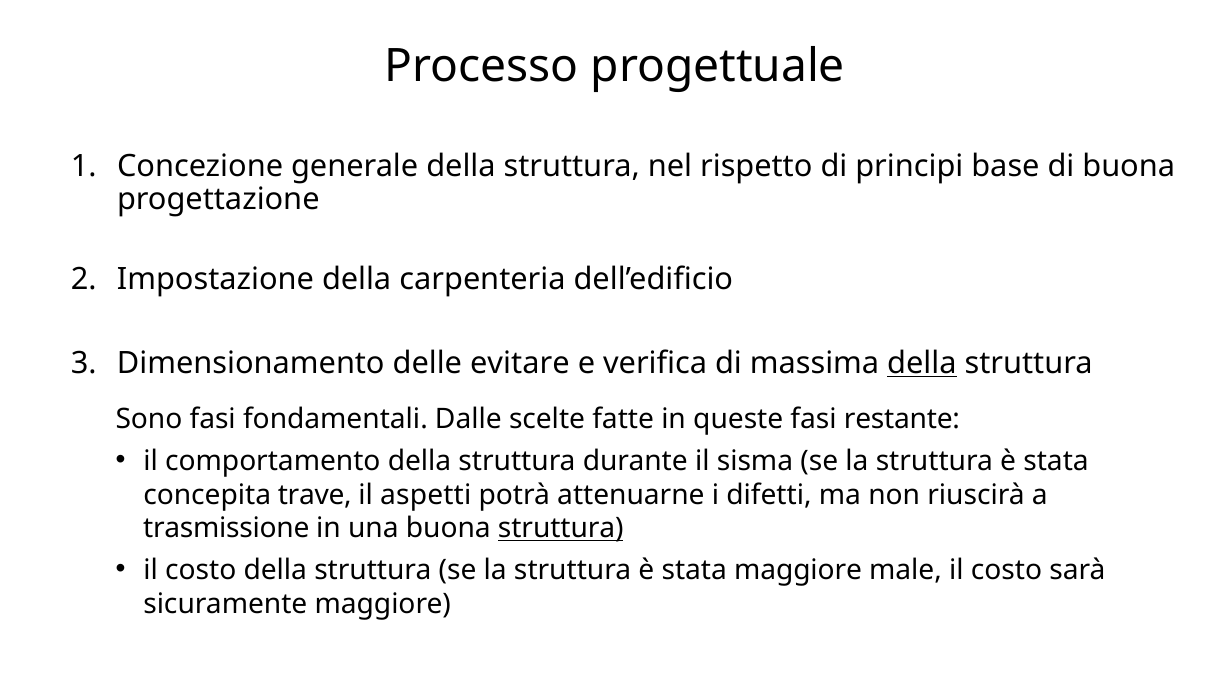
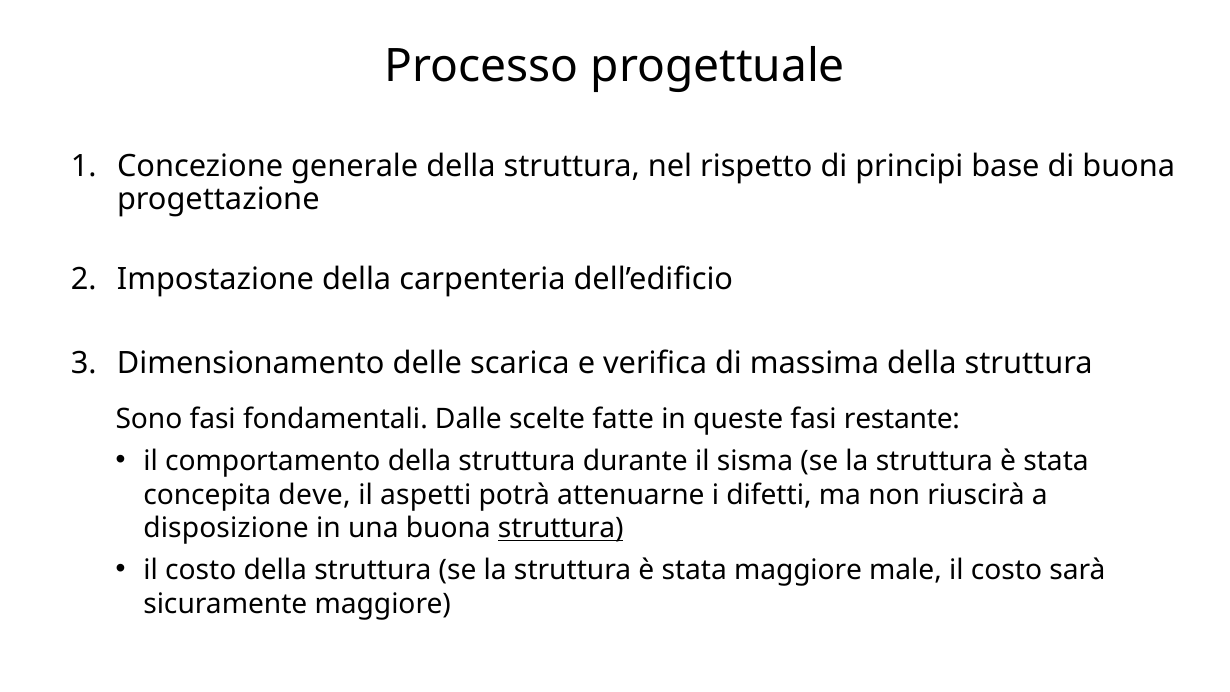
evitare: evitare -> scarica
della at (922, 363) underline: present -> none
trave: trave -> deve
trasmissione: trasmissione -> disposizione
